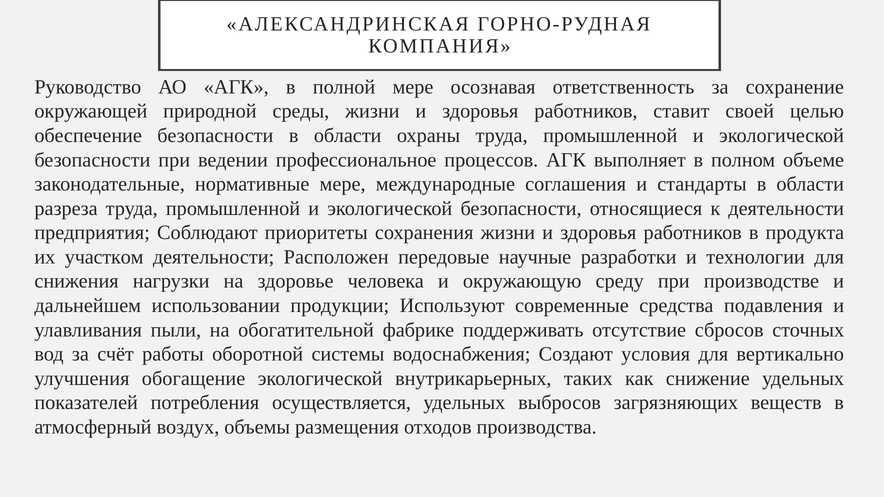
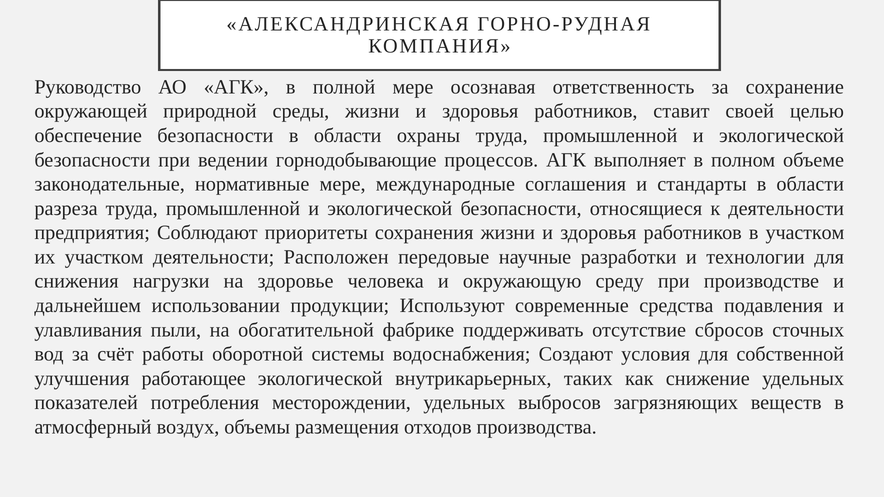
профессиональное: профессиональное -> горнодобывающие
в продукта: продукта -> участком
вертикально: вертикально -> собственной
обогащение: обогащение -> работающее
осуществляется: осуществляется -> месторождении
